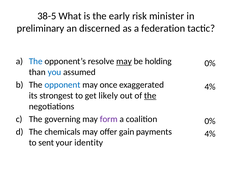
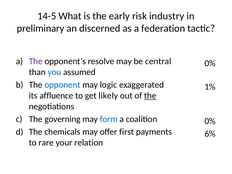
38-5: 38-5 -> 14-5
minister: minister -> industry
The at (36, 61) colour: blue -> purple
may at (124, 61) underline: present -> none
holding: holding -> central
once: once -> logic
4% at (210, 87): 4% -> 1%
strongest: strongest -> affluence
form colour: purple -> blue
gain: gain -> first
4% at (210, 134): 4% -> 6%
sent: sent -> rare
identity: identity -> relation
